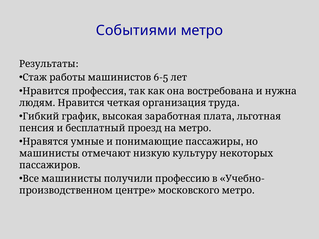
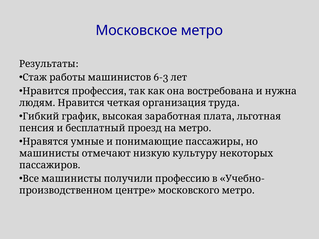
Событиями: Событиями -> Московское
6-5: 6-5 -> 6-3
